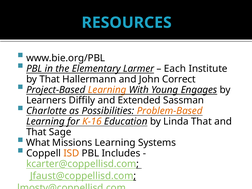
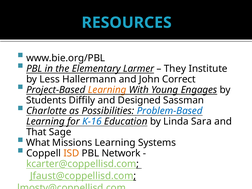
Each: Each -> They
by That: That -> Less
Learners: Learners -> Students
Extended: Extended -> Designed
Problem-Based colour: orange -> blue
K-16 colour: orange -> blue
Linda That: That -> Sara
Includes: Includes -> Network
